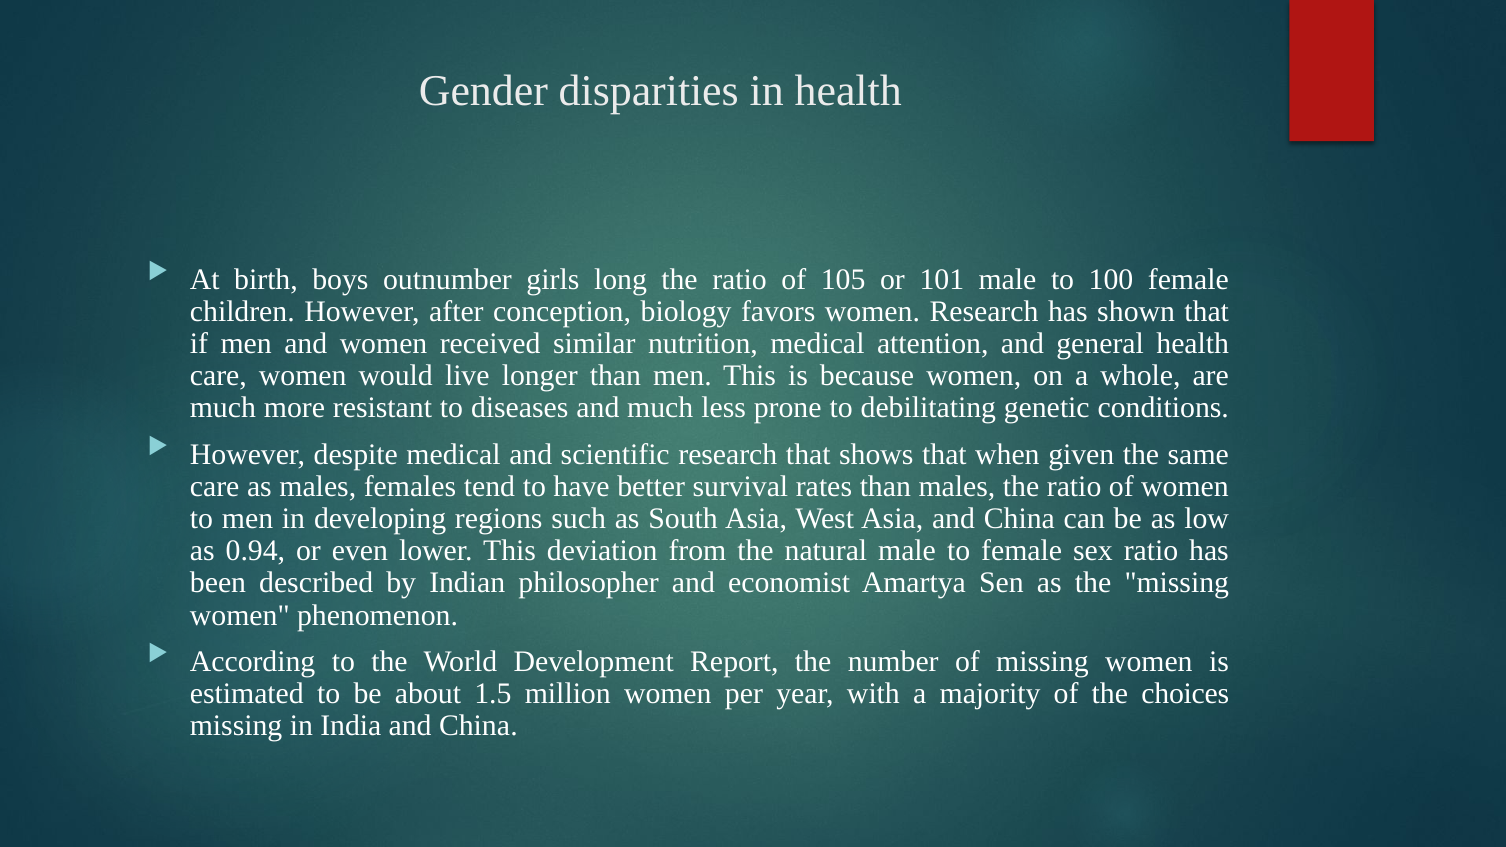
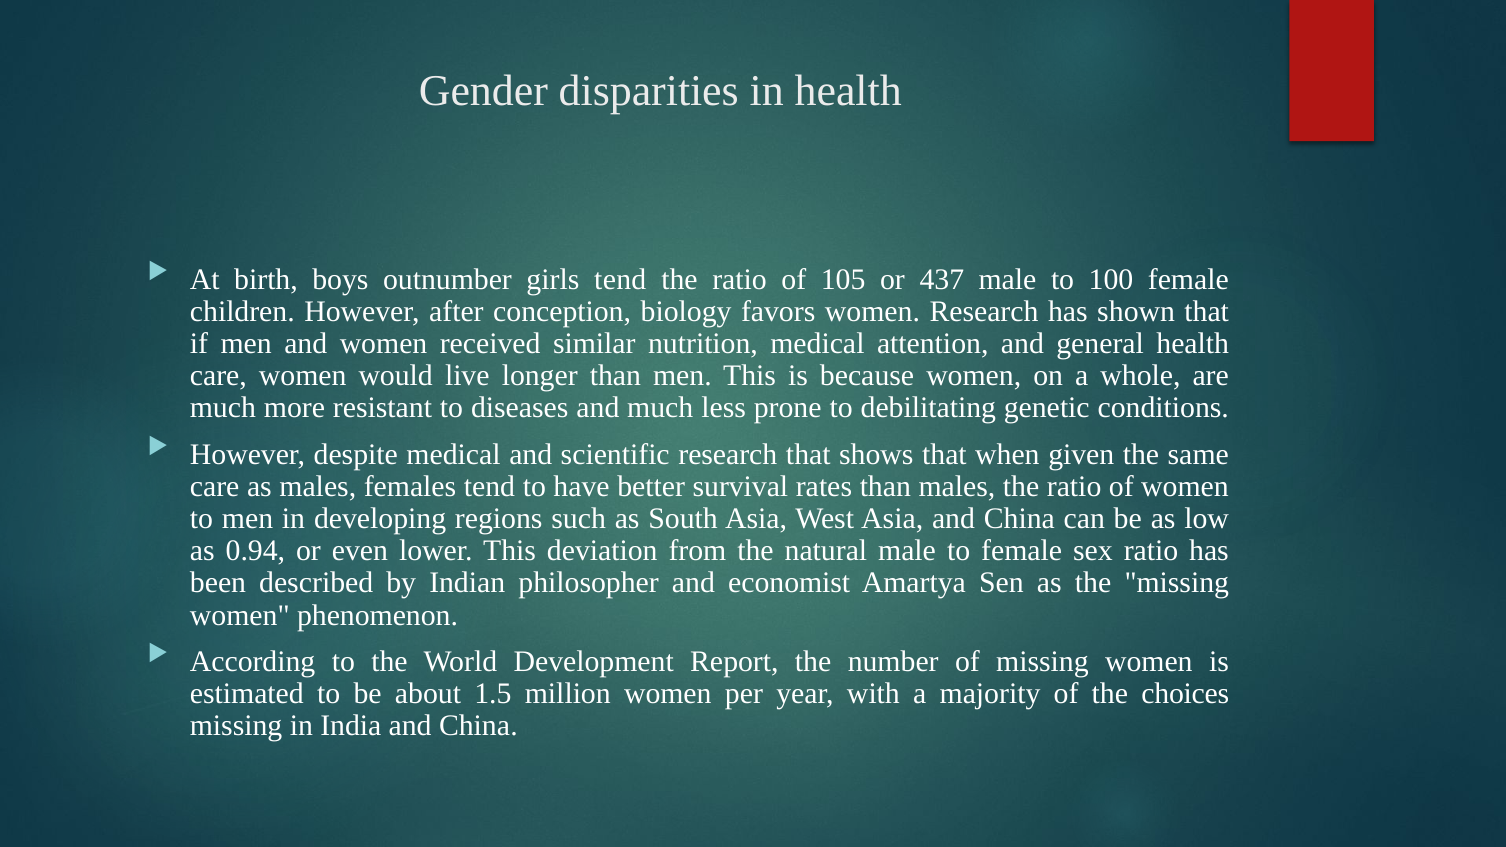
girls long: long -> tend
101: 101 -> 437
